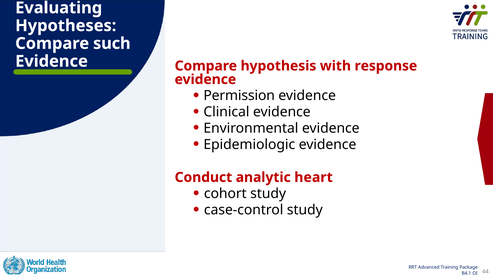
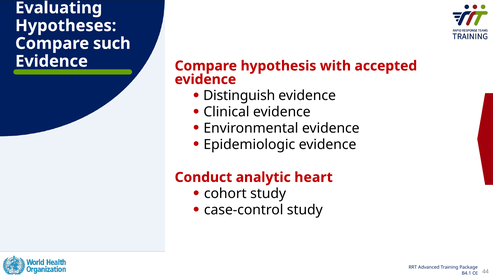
response: response -> accepted
Permission: Permission -> Distinguish
